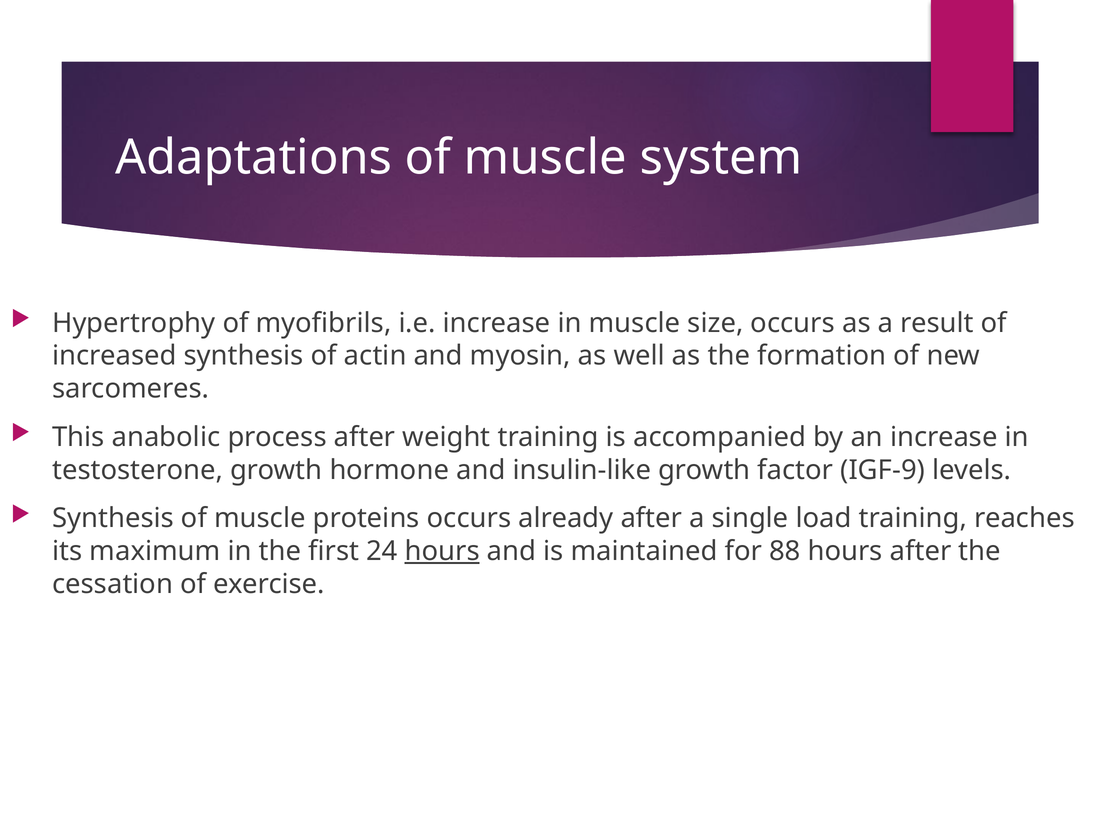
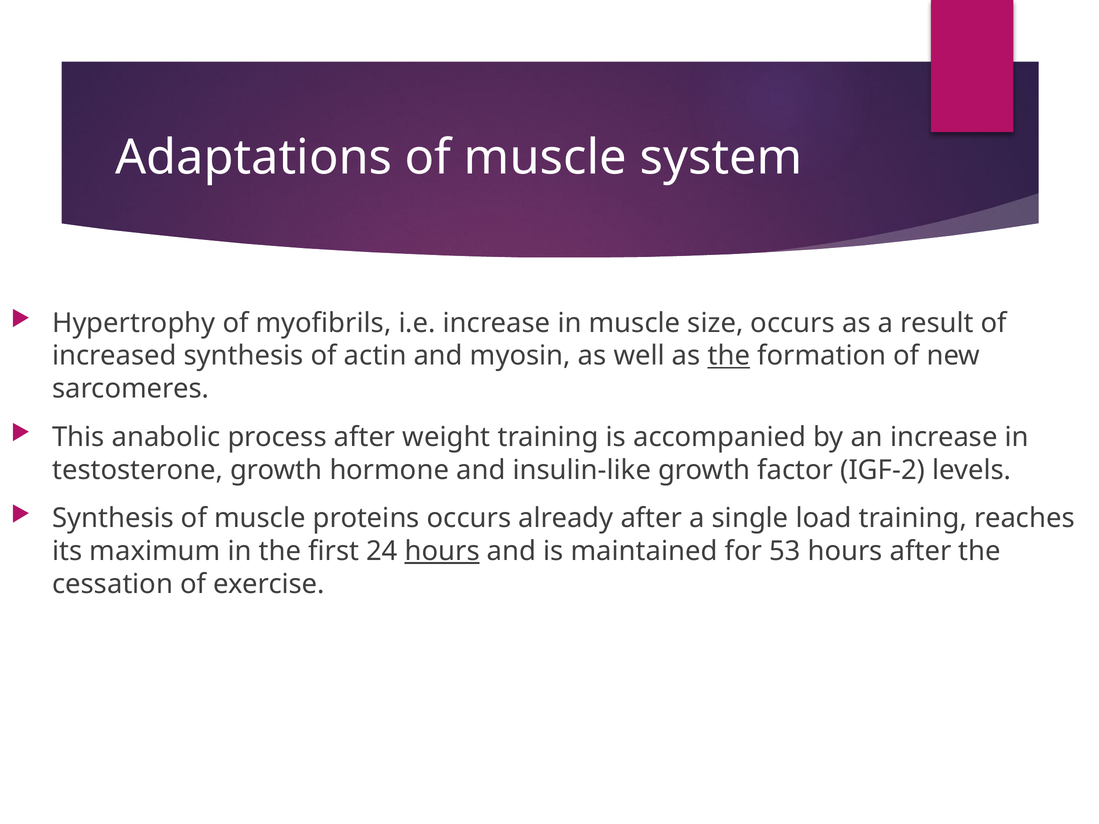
the at (729, 356) underline: none -> present
IGF-9: IGF-9 -> IGF-2
88: 88 -> 53
